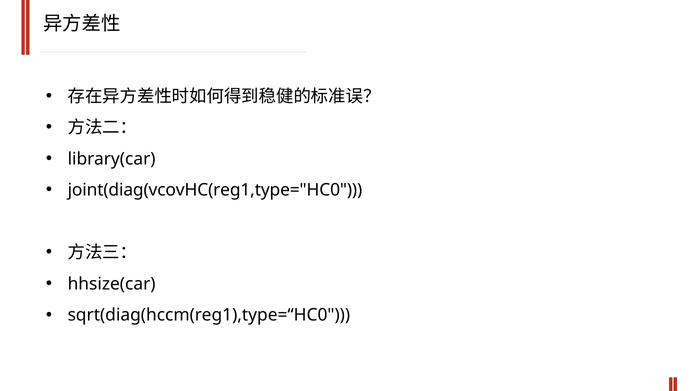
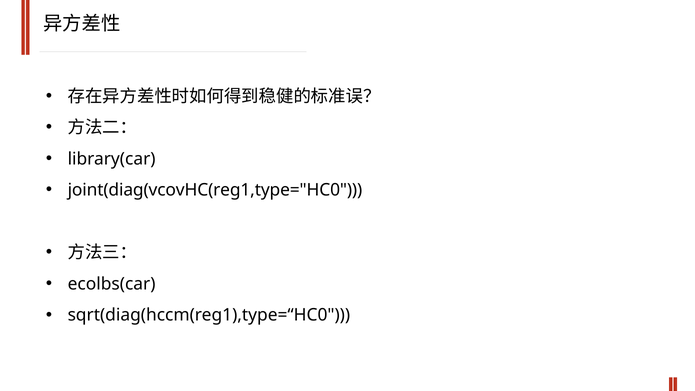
hhsize(car: hhsize(car -> ecolbs(car
